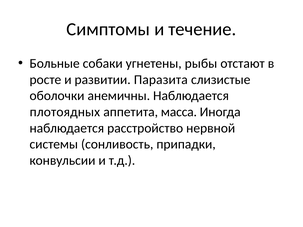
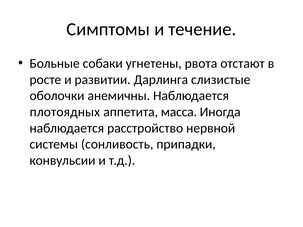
рыбы: рыбы -> рвота
Паразита: Паразита -> Дарлинга
